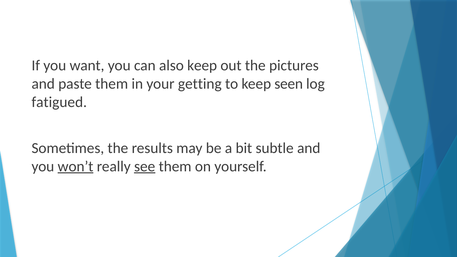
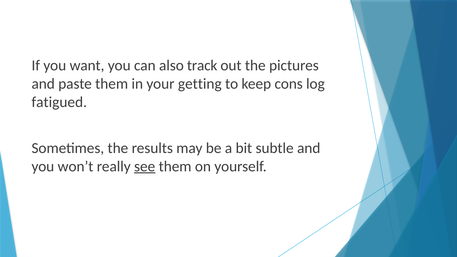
also keep: keep -> track
seen: seen -> cons
won’t underline: present -> none
